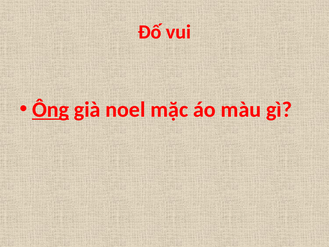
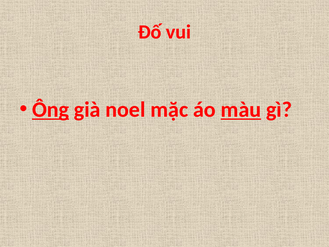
màu underline: none -> present
